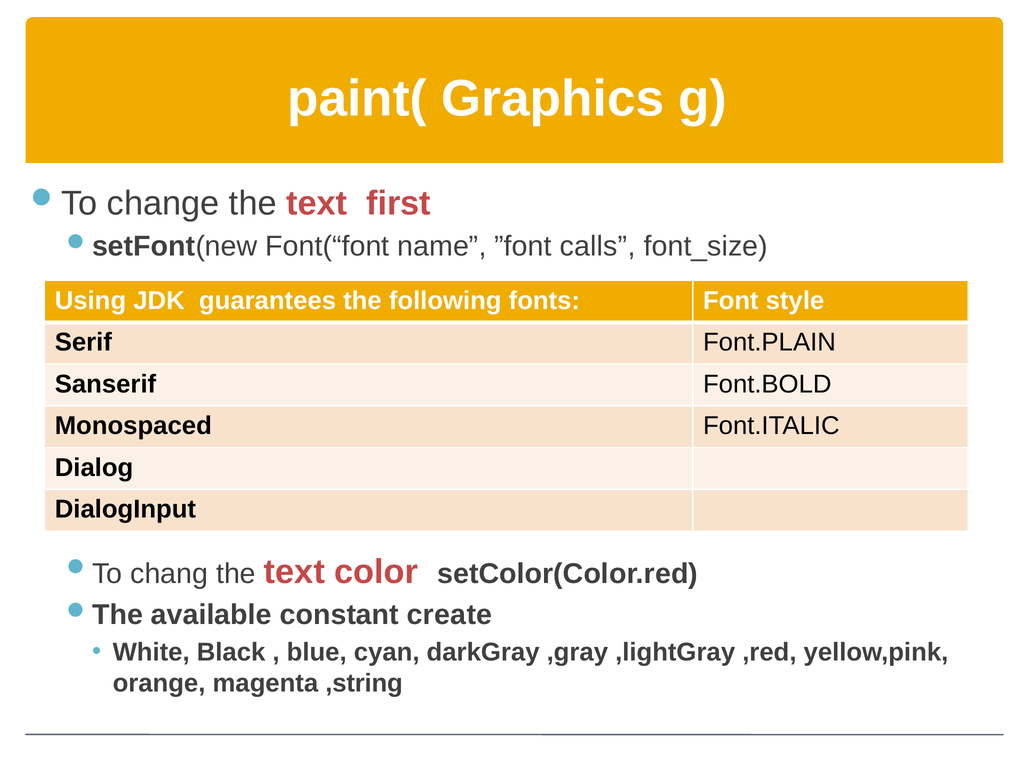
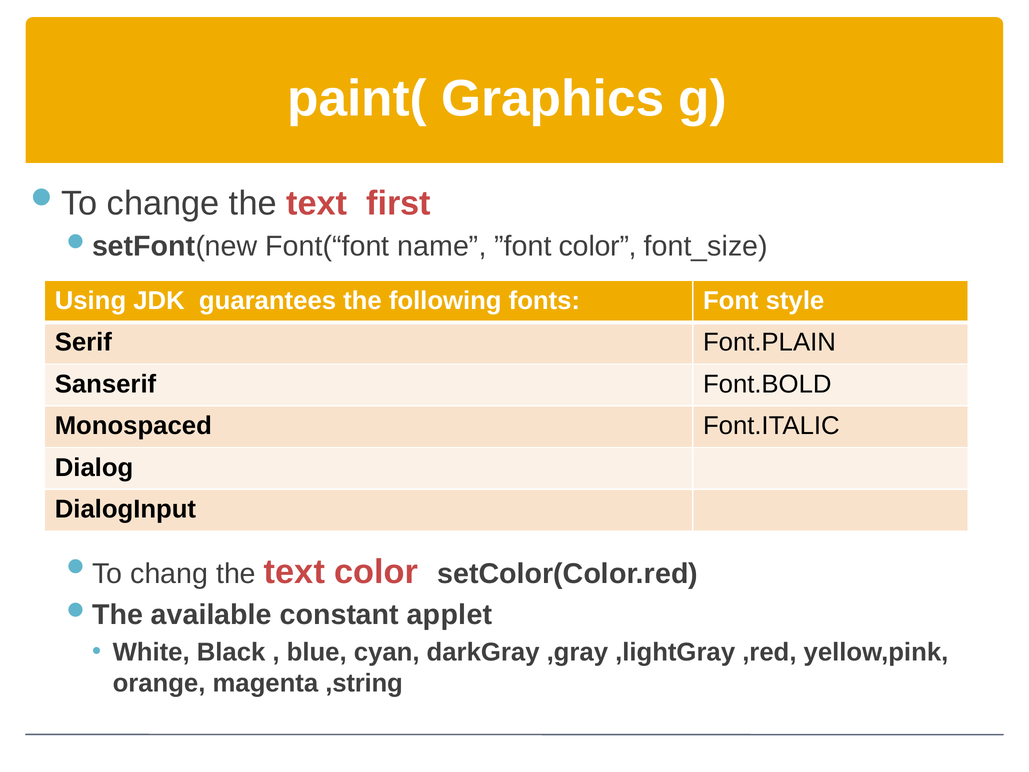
”font calls: calls -> color
create: create -> applet
